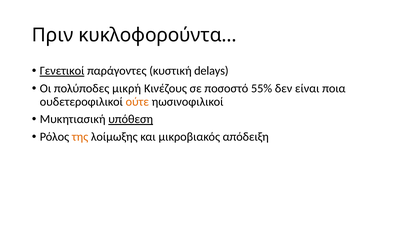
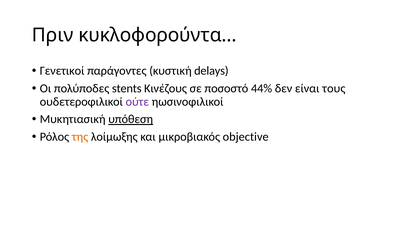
Γενετικοί underline: present -> none
μικρή: μικρή -> stents
55%: 55% -> 44%
ποια: ποια -> τους
ούτε colour: orange -> purple
απόδειξη: απόδειξη -> objective
